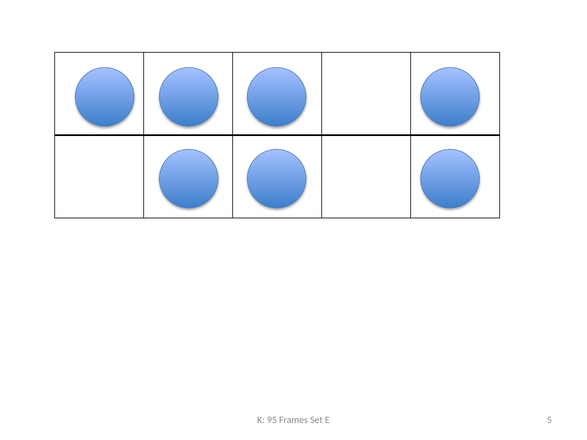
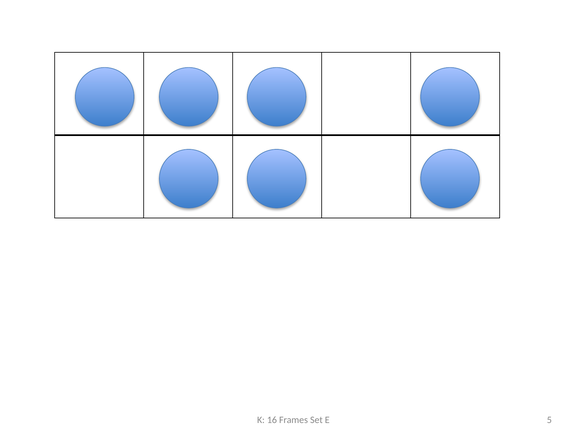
95: 95 -> 16
